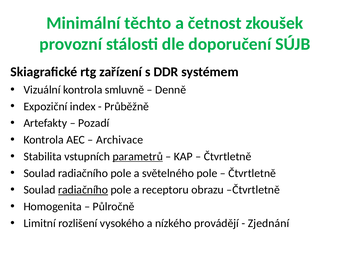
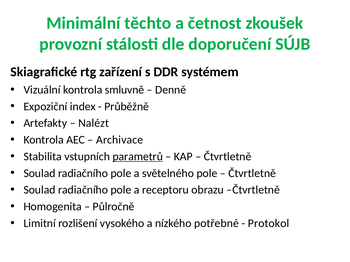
Pozadí: Pozadí -> Nalézt
radiačního at (83, 190) underline: present -> none
provádějí: provádějí -> potřebné
Zjednání: Zjednání -> Protokol
